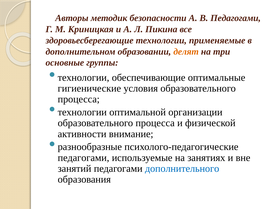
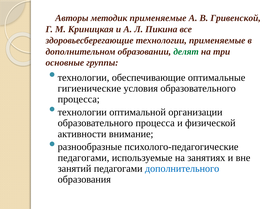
методик безопасности: безопасности -> применяемые
В Педагогами: Педагогами -> Гривенской
делят colour: orange -> green
